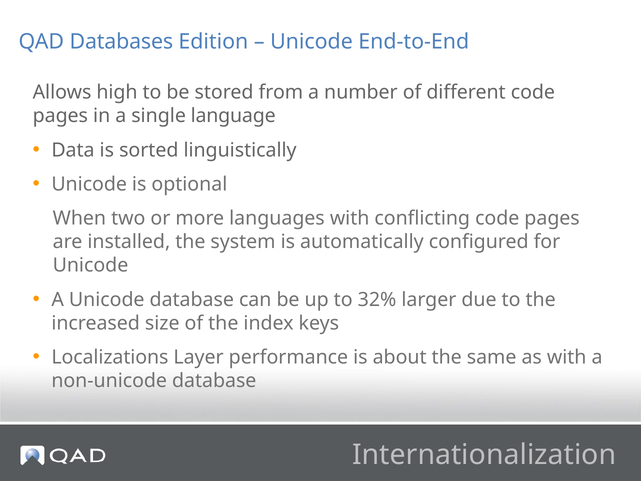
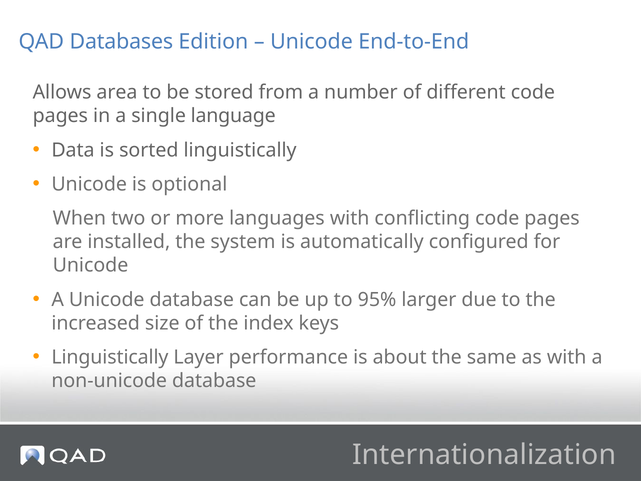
high: high -> area
32%: 32% -> 95%
Localizations at (110, 357): Localizations -> Linguistically
